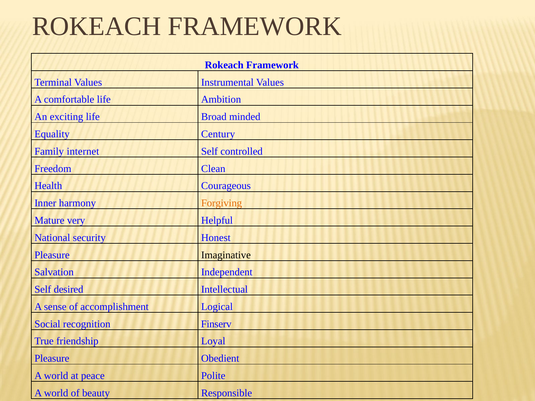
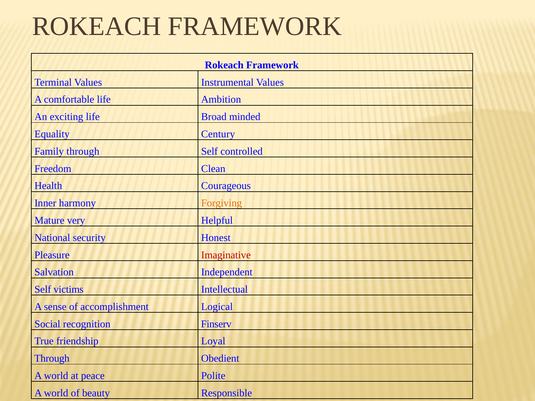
Family internet: internet -> through
Imaginative colour: black -> red
desired: desired -> victims
Pleasure at (52, 359): Pleasure -> Through
